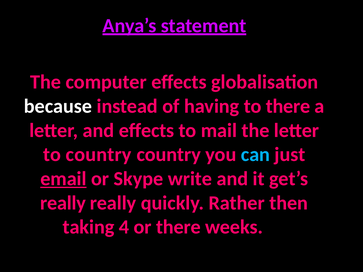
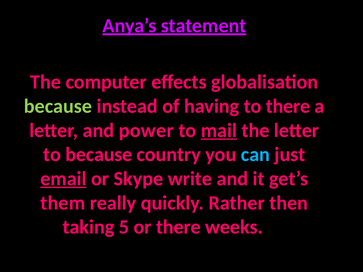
because at (58, 106) colour: white -> light green
and effects: effects -> power
mail underline: none -> present
to country: country -> because
really at (63, 203): really -> them
4: 4 -> 5
